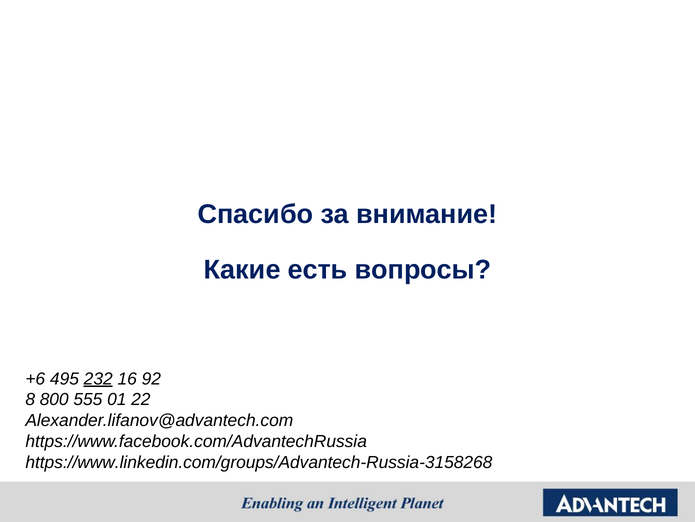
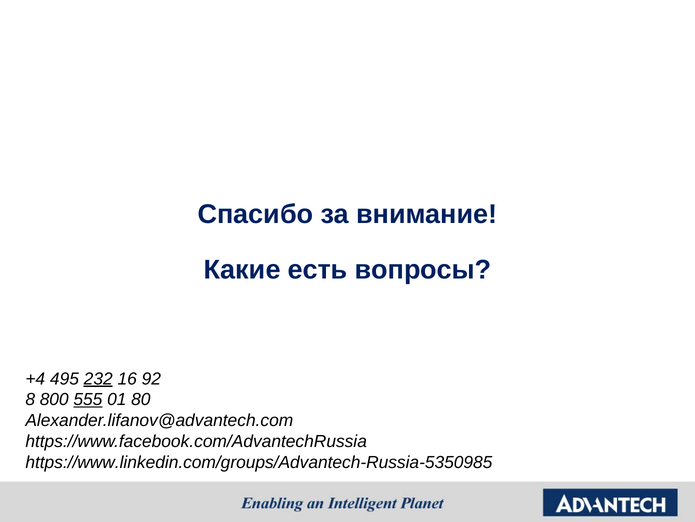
+6: +6 -> +4
555 underline: none -> present
22: 22 -> 80
https://www.linkedin.com/groups/Advantech-Russia-3158268: https://www.linkedin.com/groups/Advantech-Russia-3158268 -> https://www.linkedin.com/groups/Advantech-Russia-5350985
